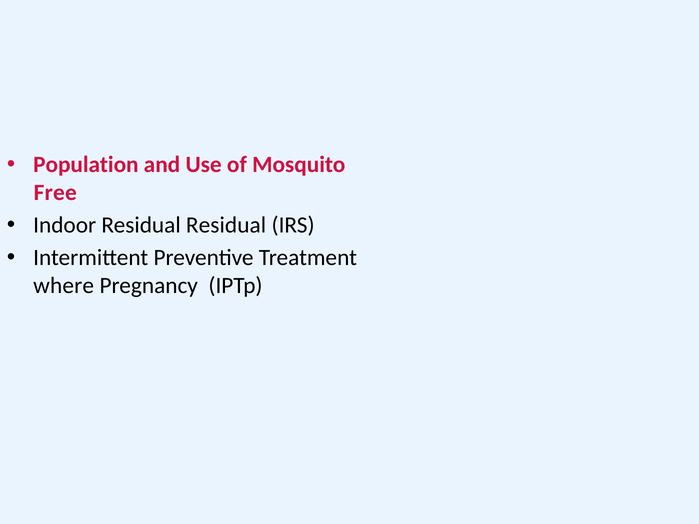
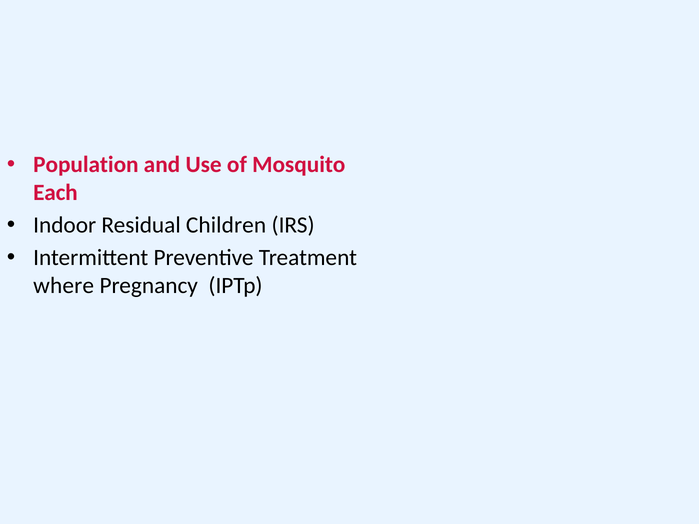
Free: Free -> Each
Residual Residual: Residual -> Children
